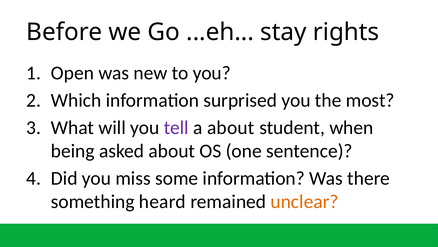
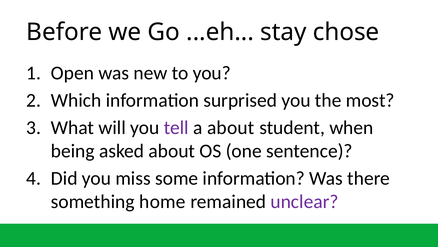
rights: rights -> chose
heard: heard -> home
unclear colour: orange -> purple
